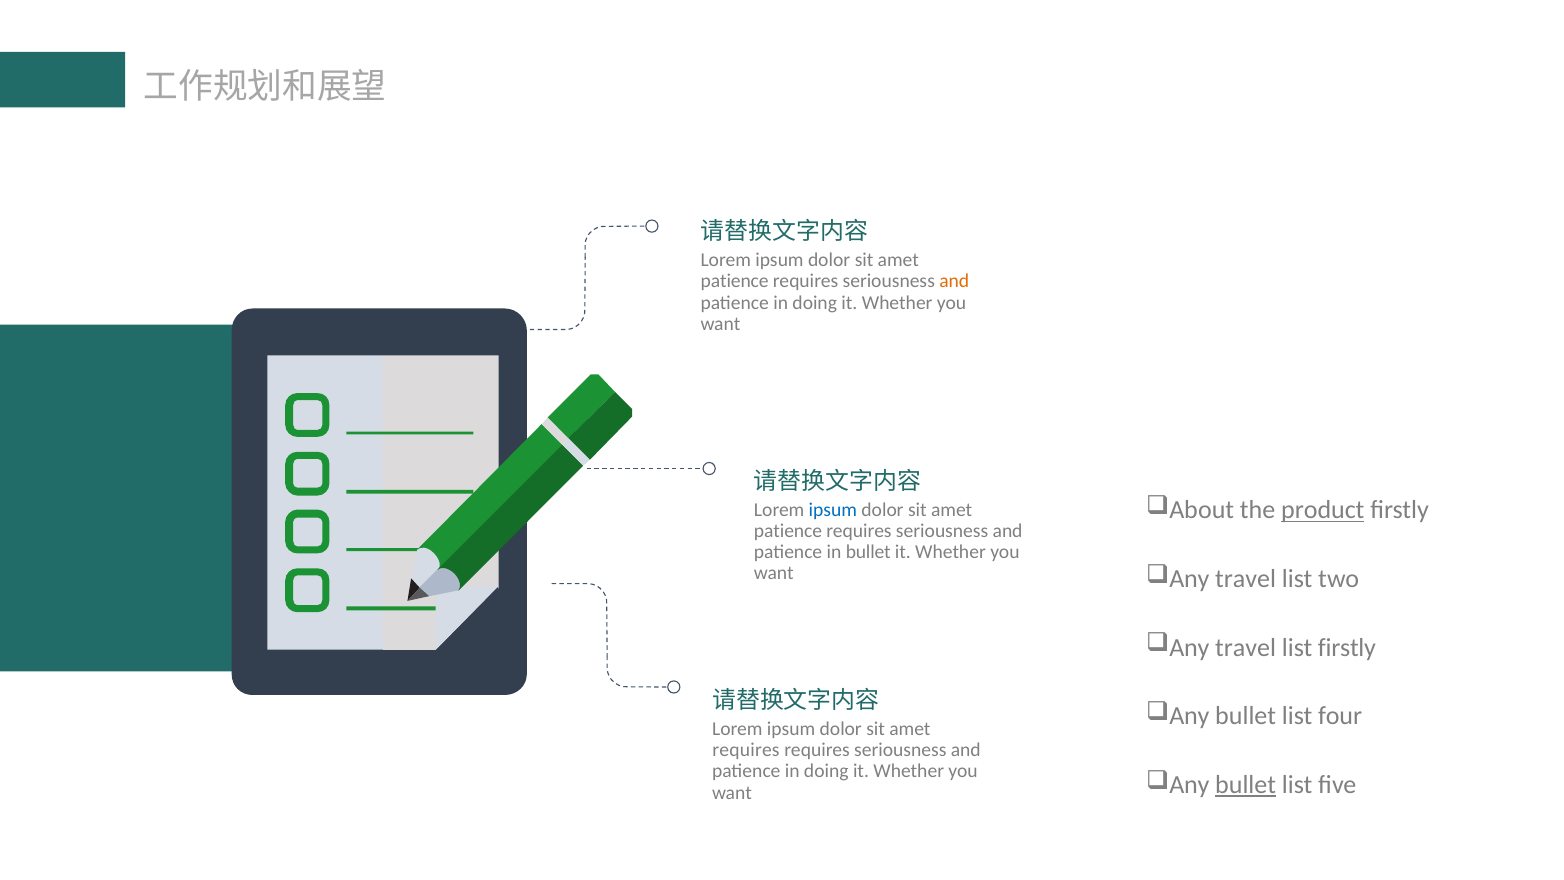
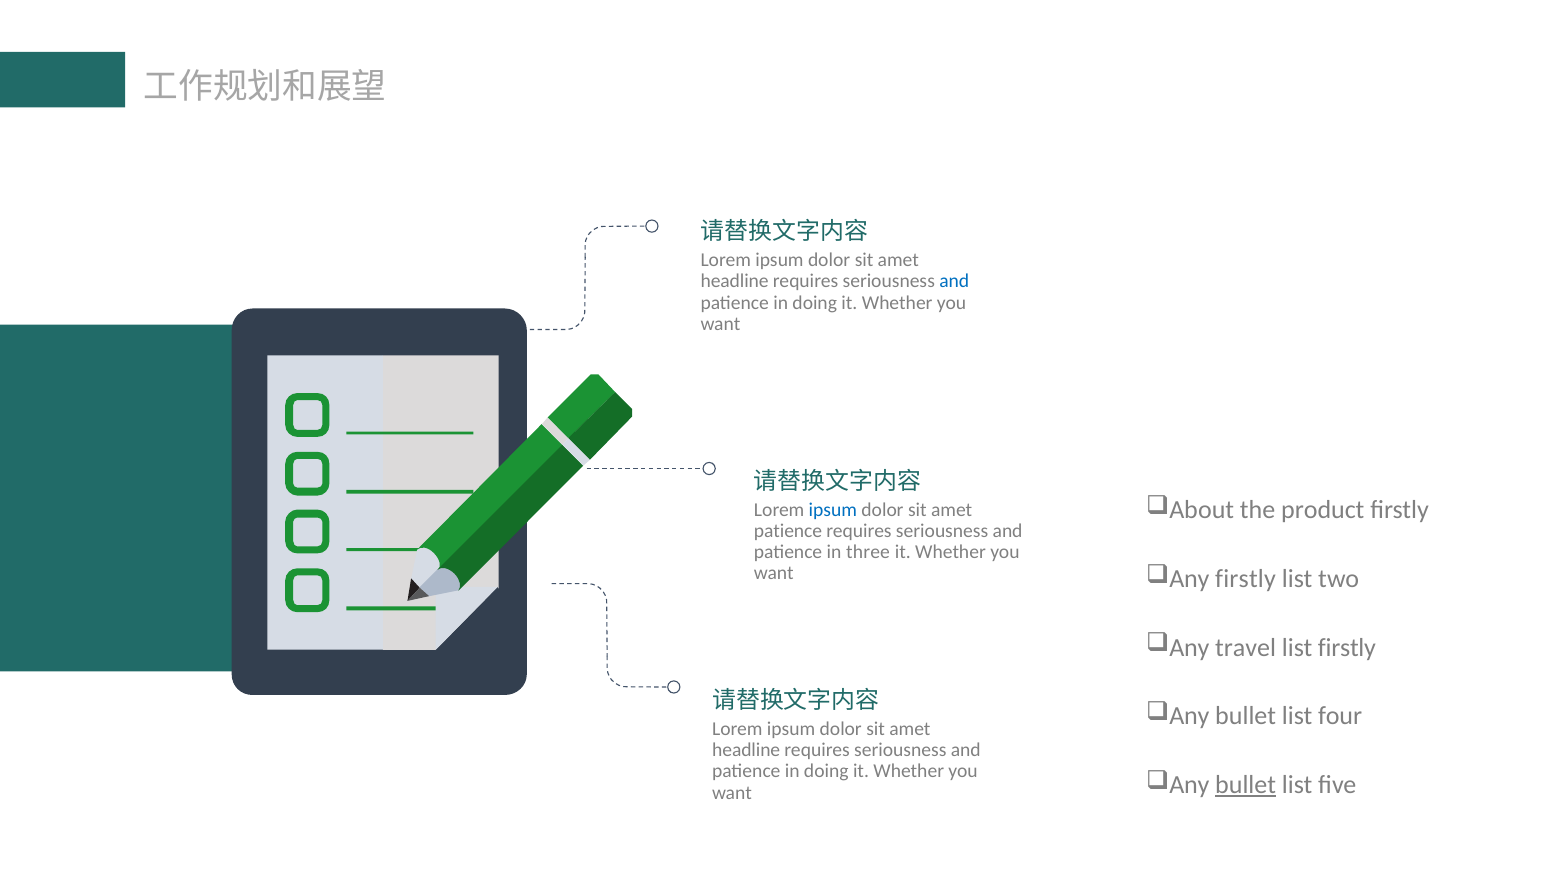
patience at (735, 282): patience -> headline
and at (954, 282) colour: orange -> blue
product underline: present -> none
in bullet: bullet -> three
travel at (1246, 579): travel -> firstly
requires at (746, 750): requires -> headline
